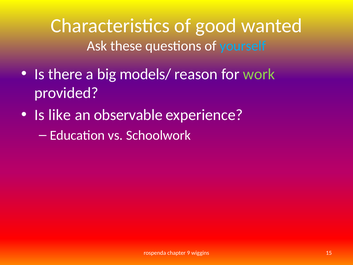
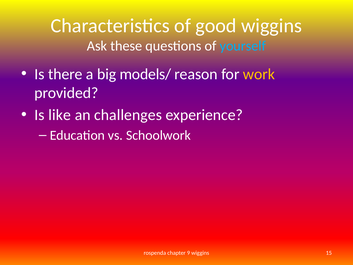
good wanted: wanted -> wiggins
work colour: light green -> yellow
observable: observable -> challenges
